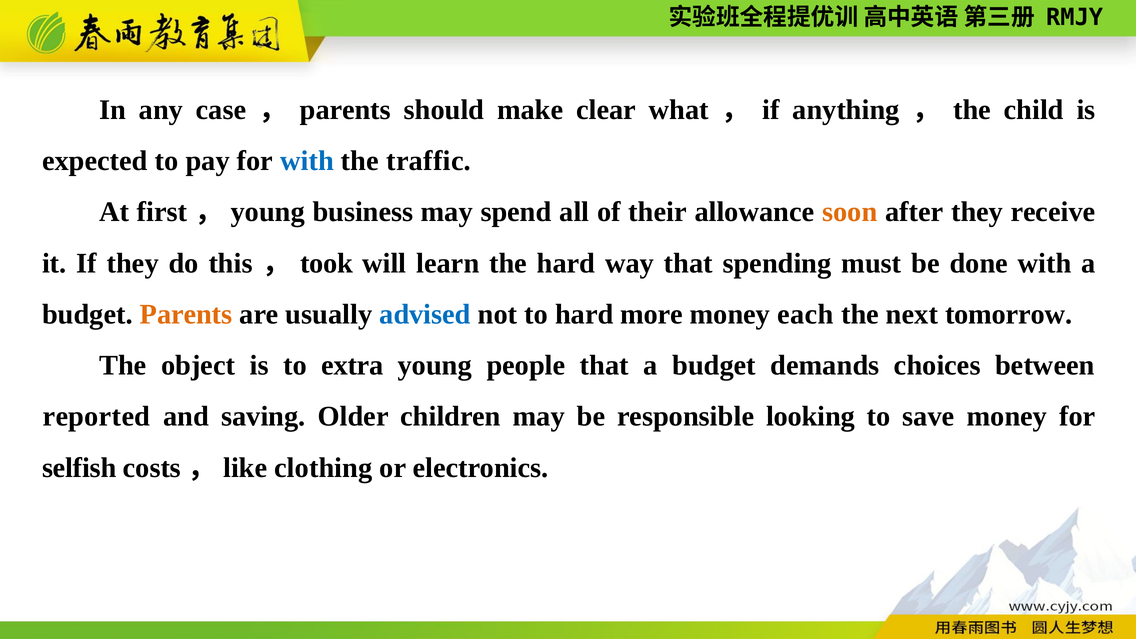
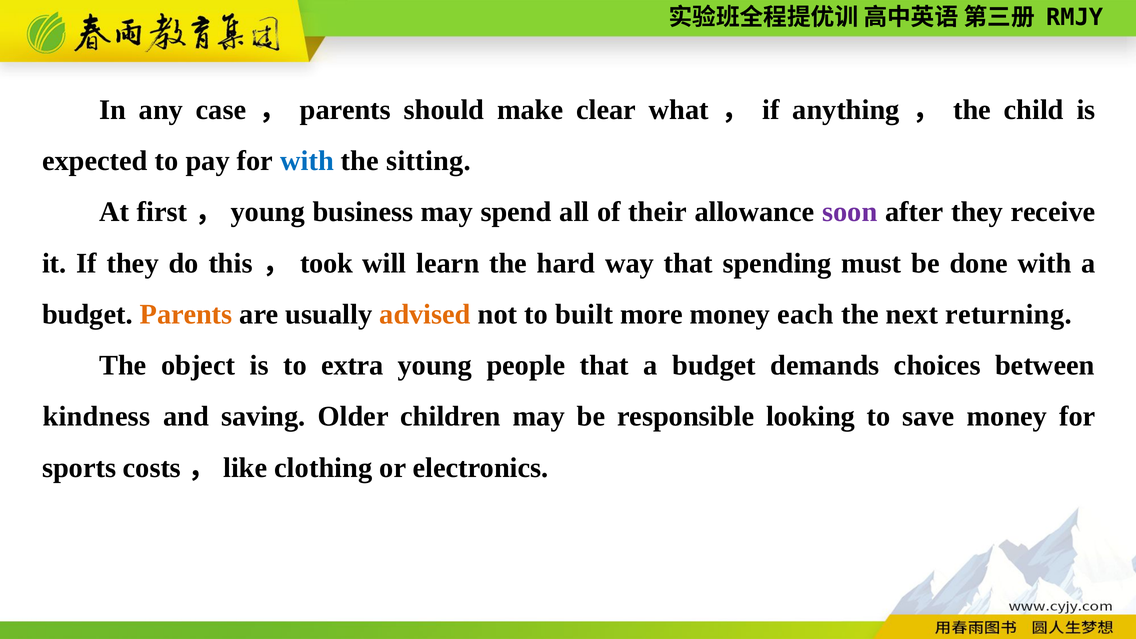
traffic: traffic -> sitting
soon colour: orange -> purple
advised colour: blue -> orange
to hard: hard -> built
tomorrow: tomorrow -> returning
reported: reported -> kindness
selfish: selfish -> sports
